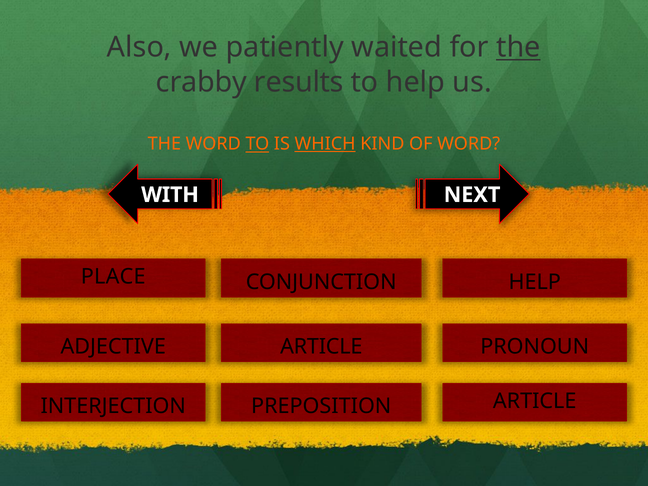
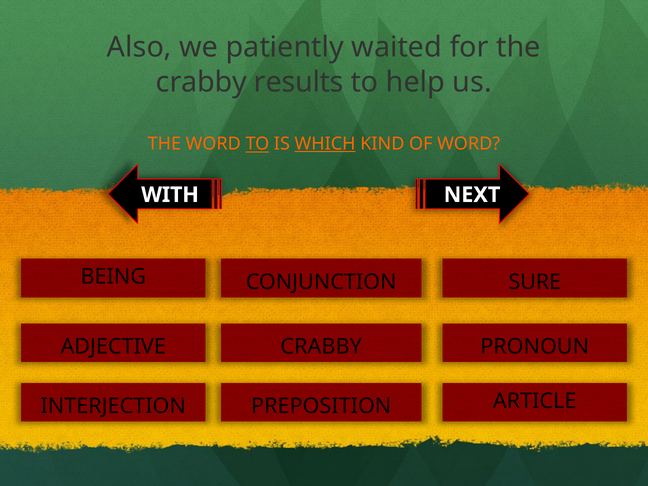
the at (518, 47) underline: present -> none
PLACE: PLACE -> BEING
HELP at (535, 282): HELP -> SURE
ARTICLE at (321, 347): ARTICLE -> CRABBY
